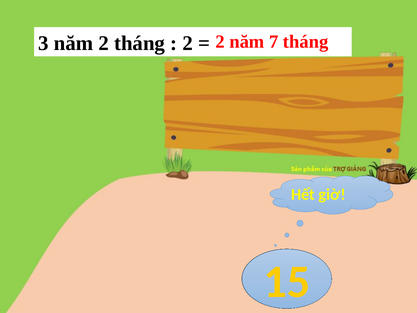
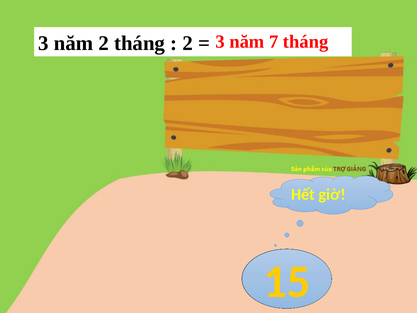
2 at (220, 42): 2 -> 3
